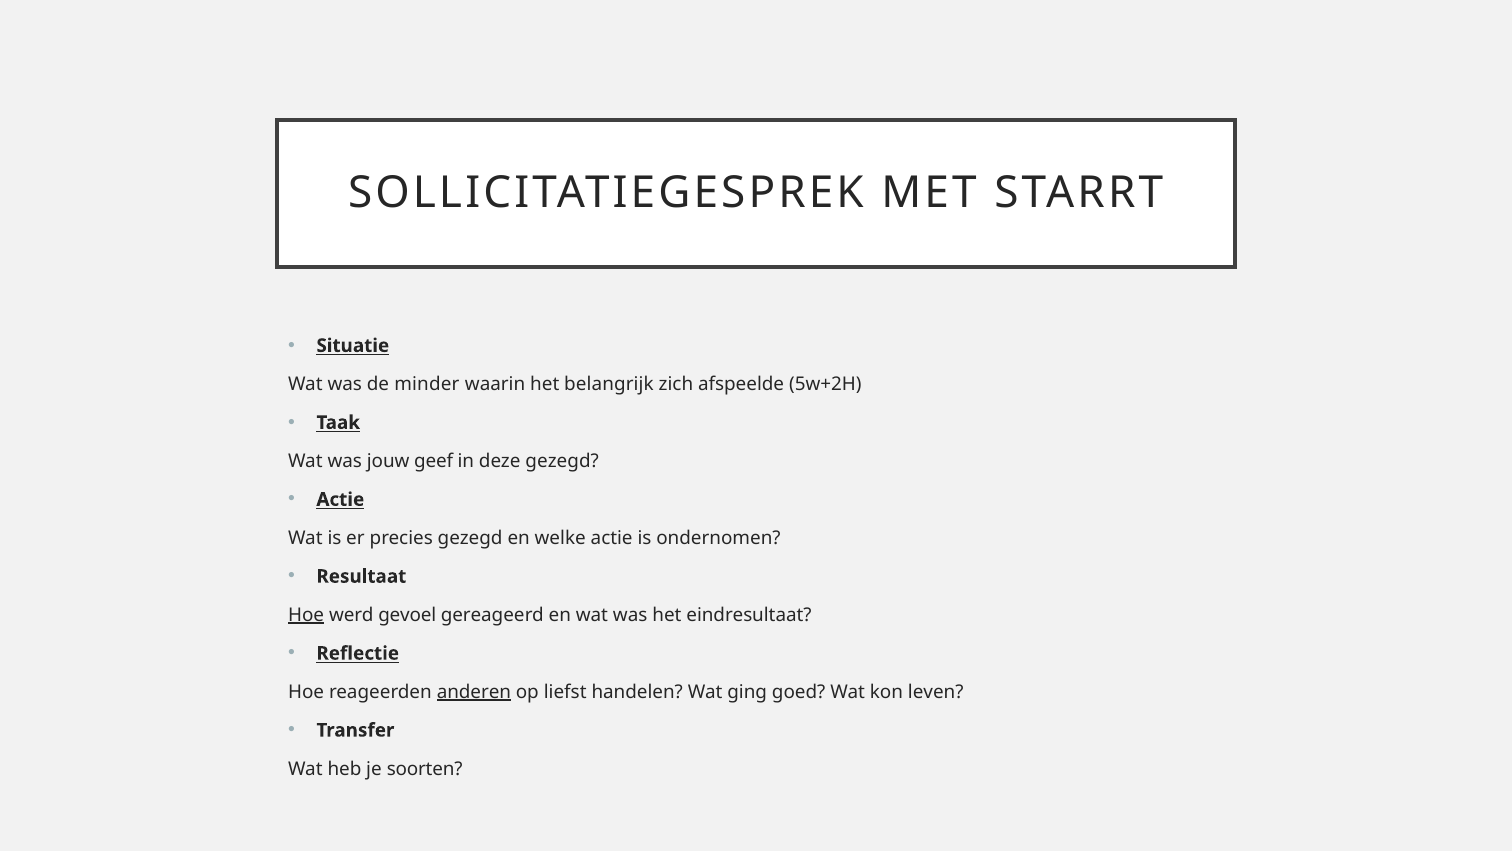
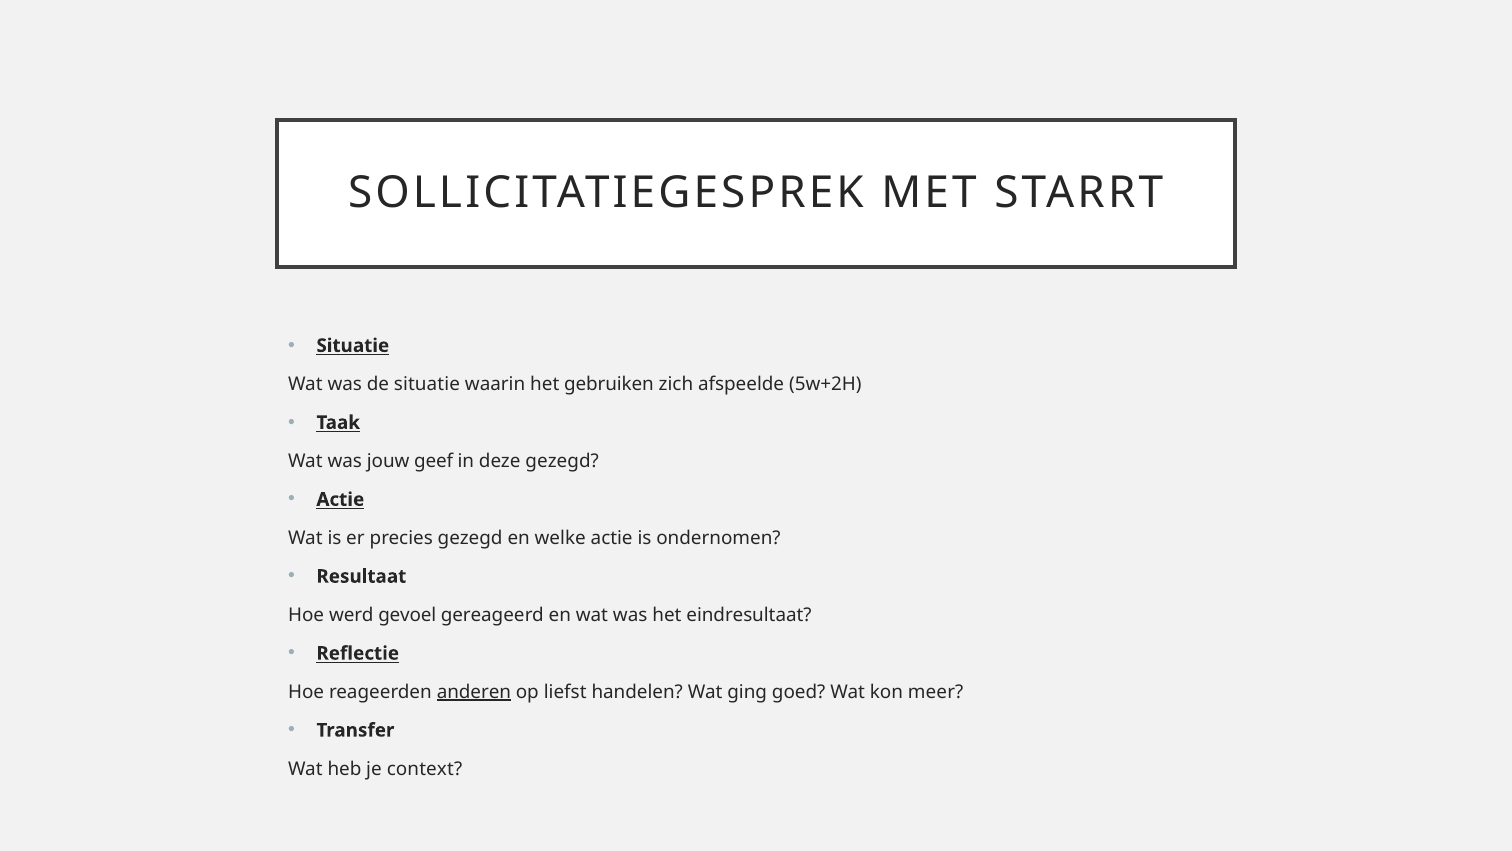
de minder: minder -> situatie
belangrijk: belangrijk -> gebruiken
Hoe at (306, 615) underline: present -> none
leven: leven -> meer
soorten: soorten -> context
